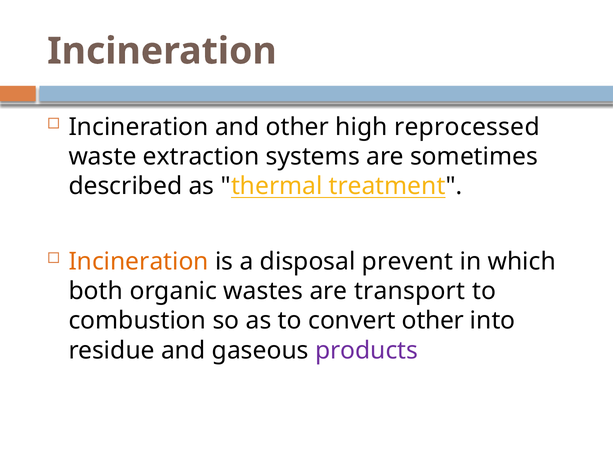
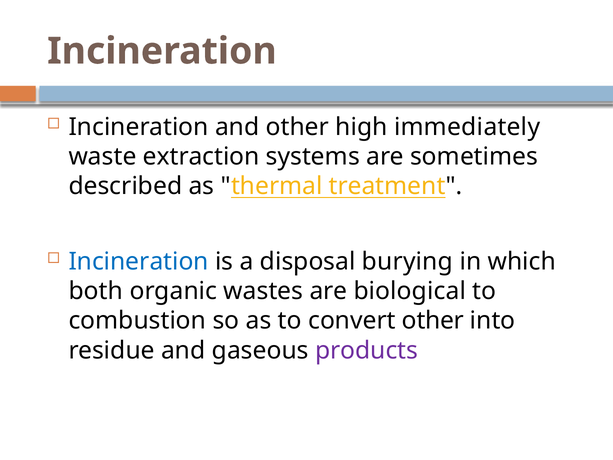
reprocessed: reprocessed -> immediately
Incineration at (139, 261) colour: orange -> blue
prevent: prevent -> burying
transport: transport -> biological
